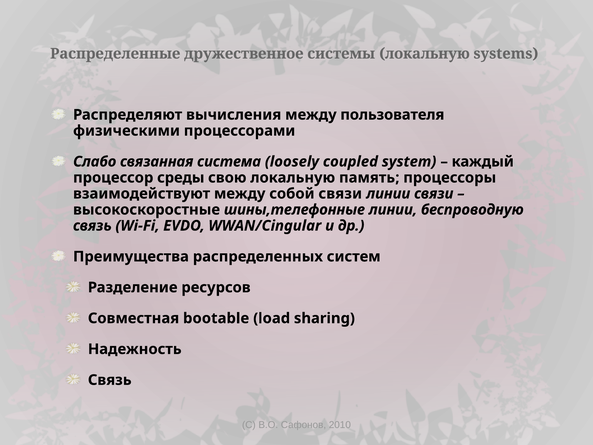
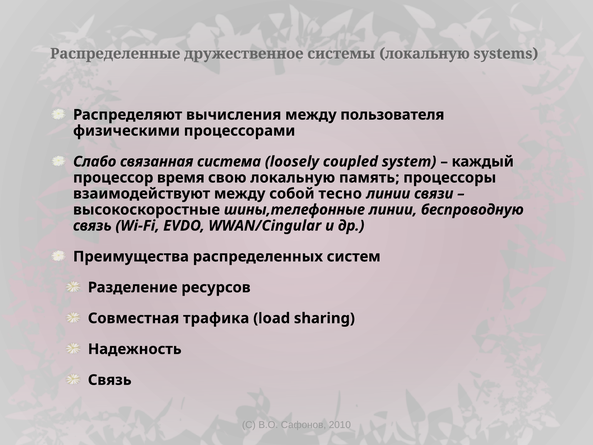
среды: среды -> время
собой связи: связи -> тесно
bootable: bootable -> трафика
